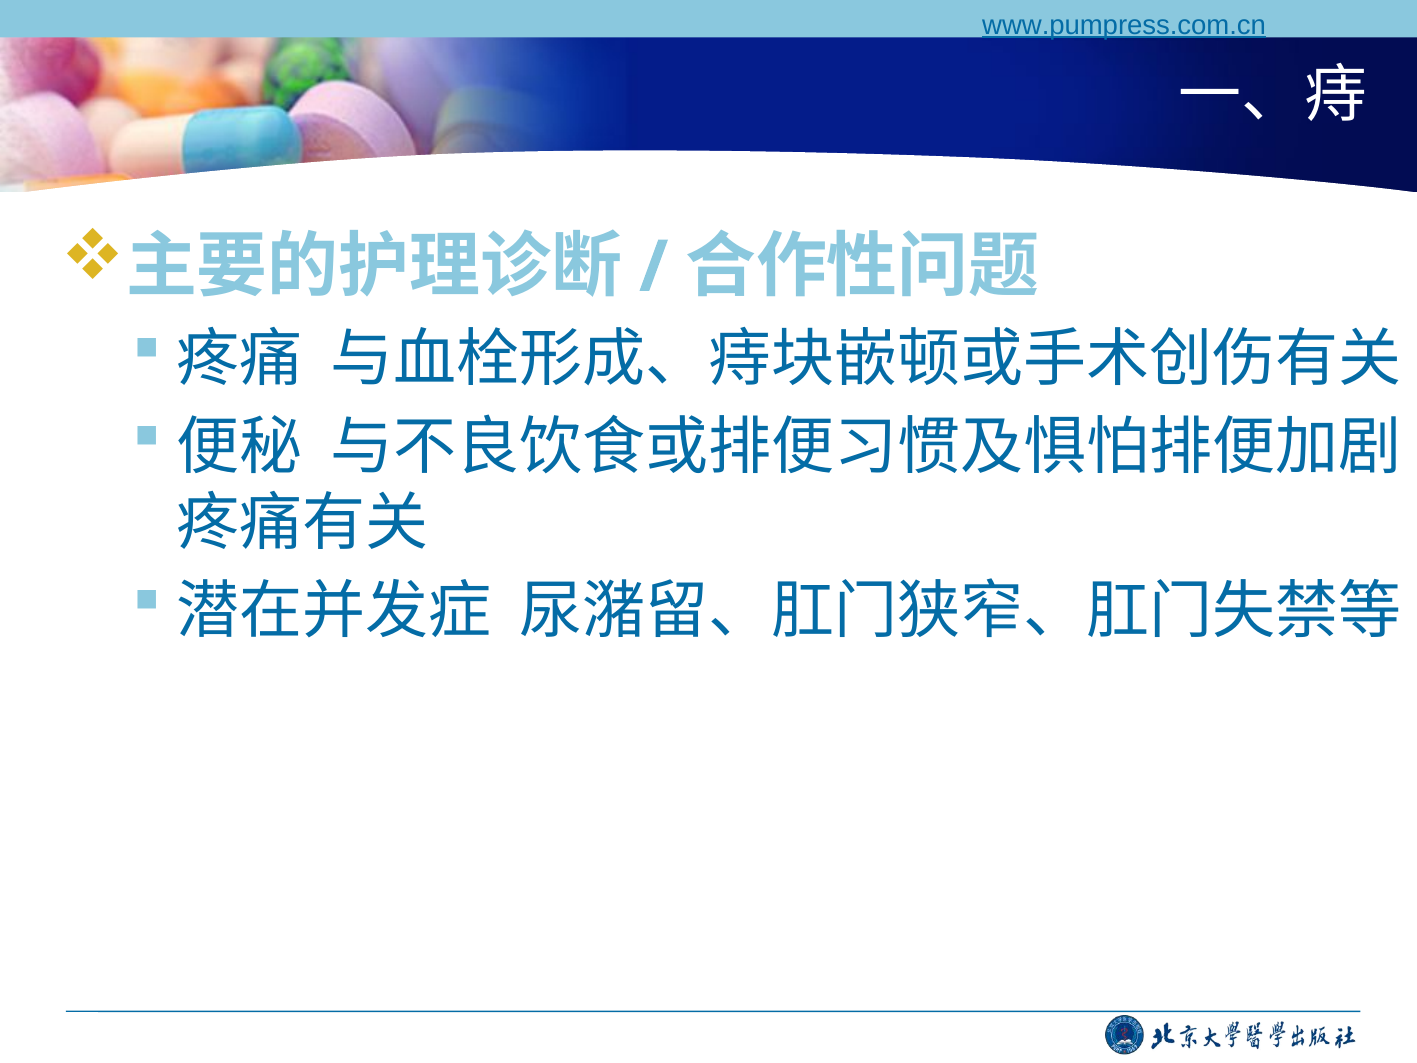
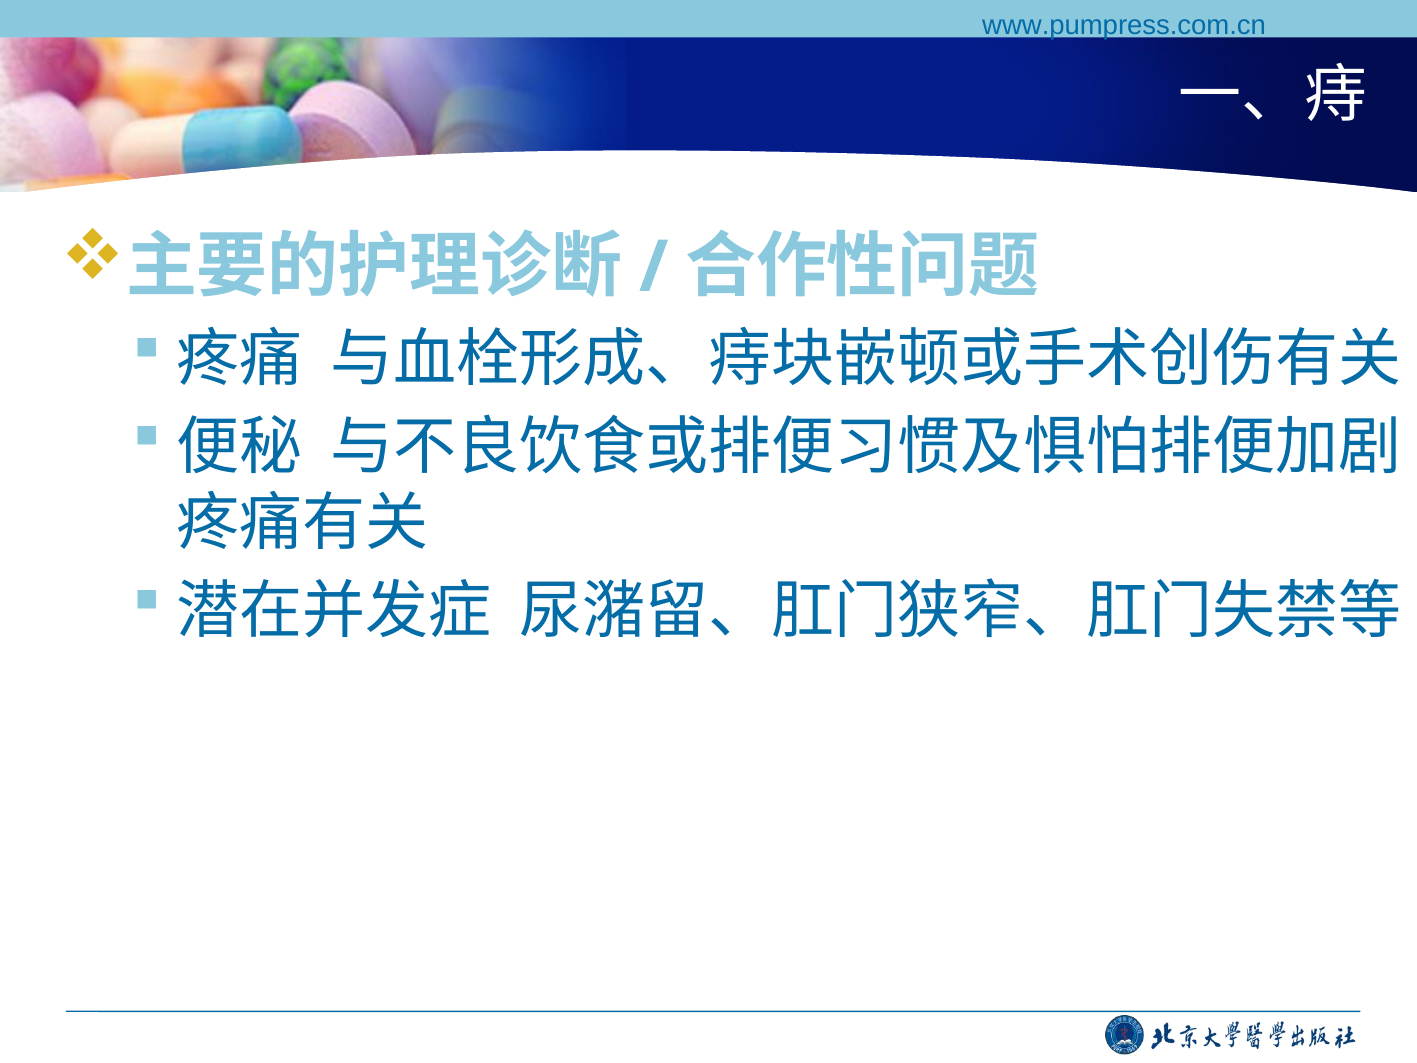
www.pumpress.com.cn underline: present -> none
